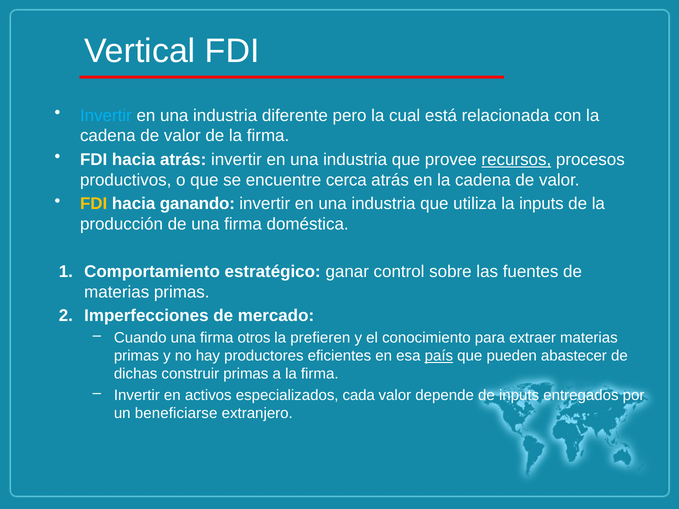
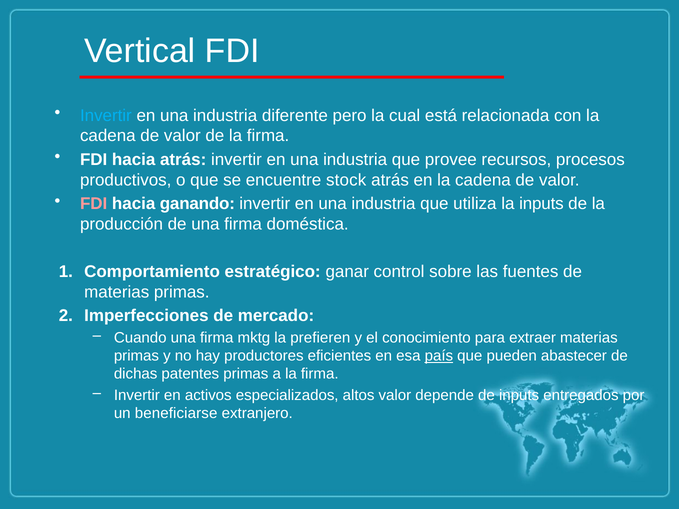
recursos underline: present -> none
cerca: cerca -> stock
FDI at (94, 204) colour: yellow -> pink
otros: otros -> mktg
construir: construir -> patentes
cada: cada -> altos
